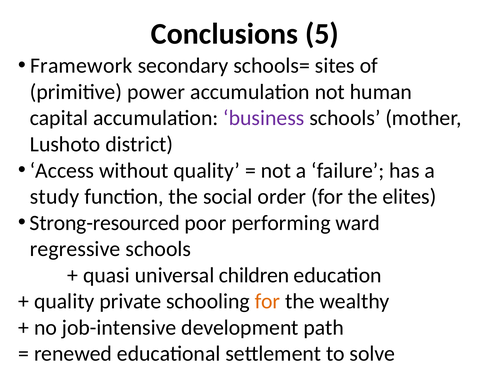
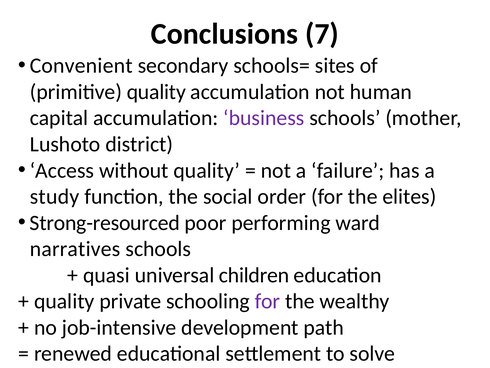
5: 5 -> 7
Framework: Framework -> Convenient
primitive power: power -> quality
regressive: regressive -> narratives
for at (268, 301) colour: orange -> purple
